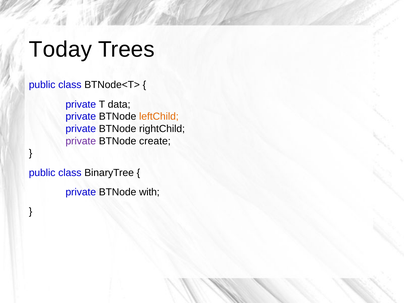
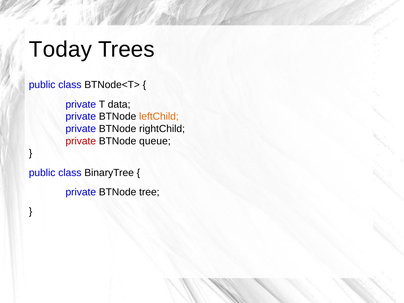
private at (81, 141) colour: purple -> red
create: create -> queue
with: with -> tree
